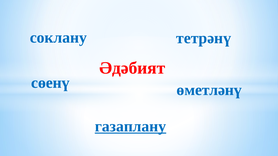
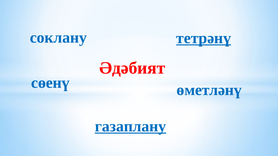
тетрәнү underline: none -> present
